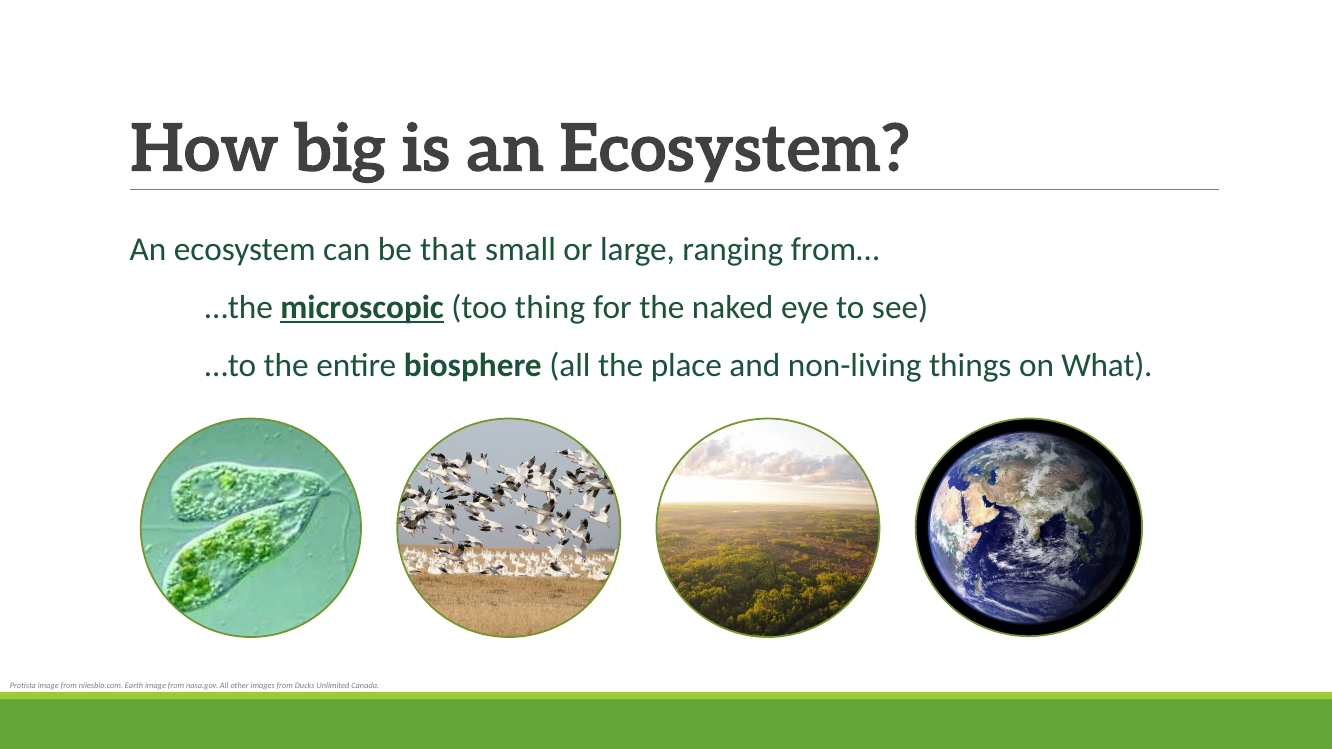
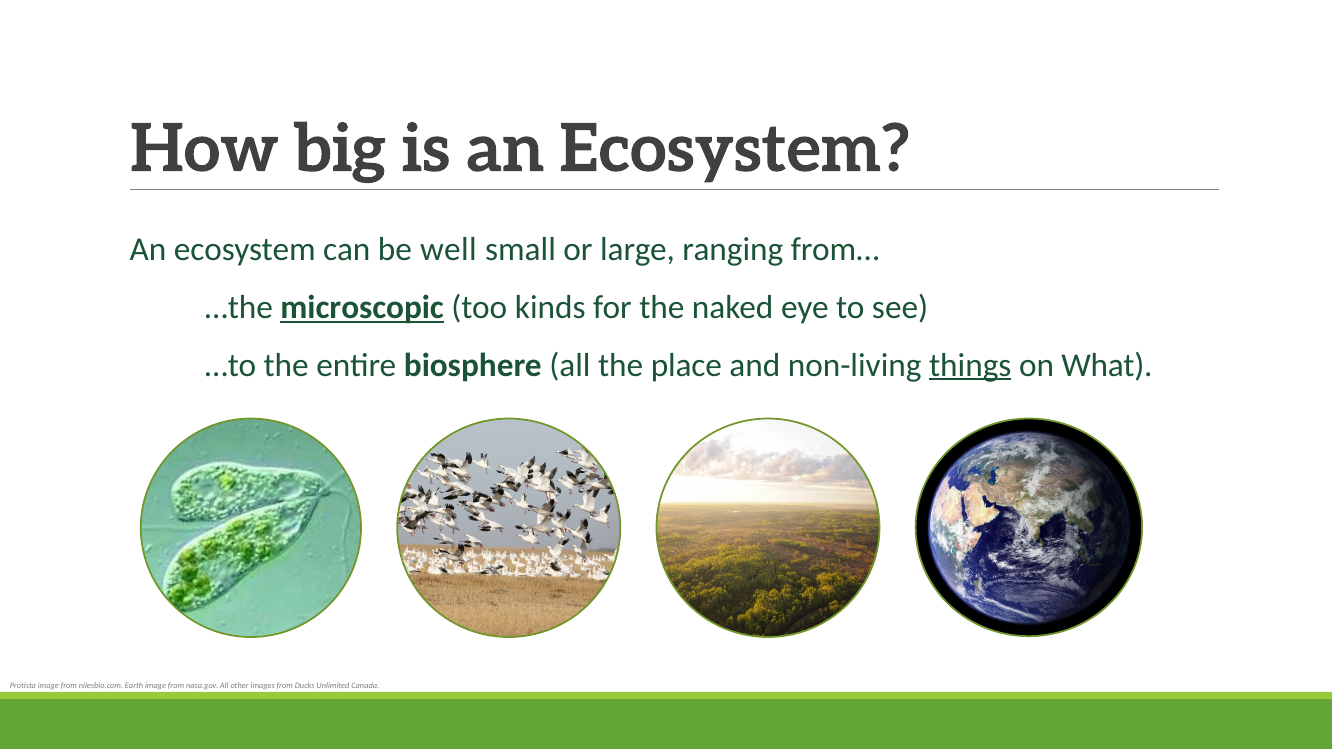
that: that -> well
thing: thing -> kinds
things underline: none -> present
